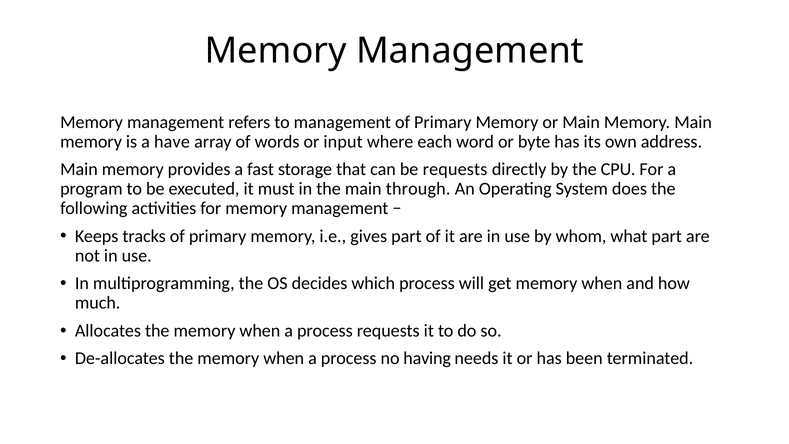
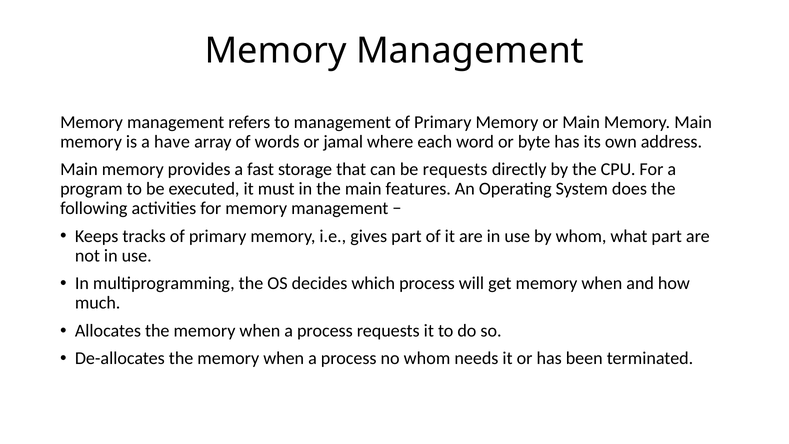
input: input -> jamal
through: through -> features
no having: having -> whom
